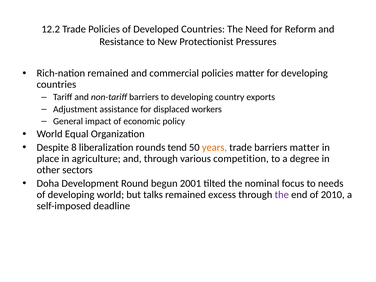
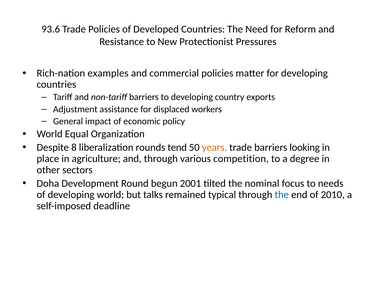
12.2: 12.2 -> 93.6
Rich-nation remained: remained -> examples
barriers matter: matter -> looking
excess: excess -> typical
the at (282, 195) colour: purple -> blue
